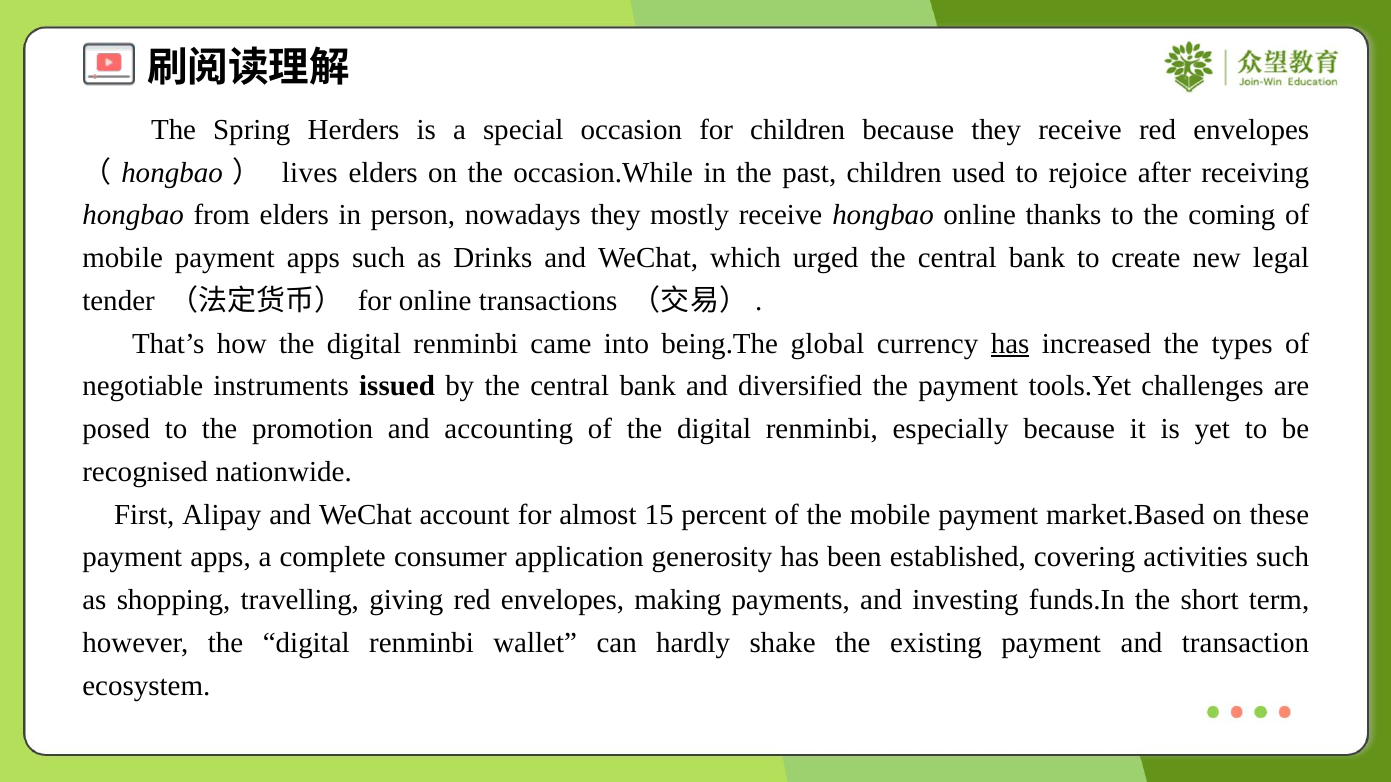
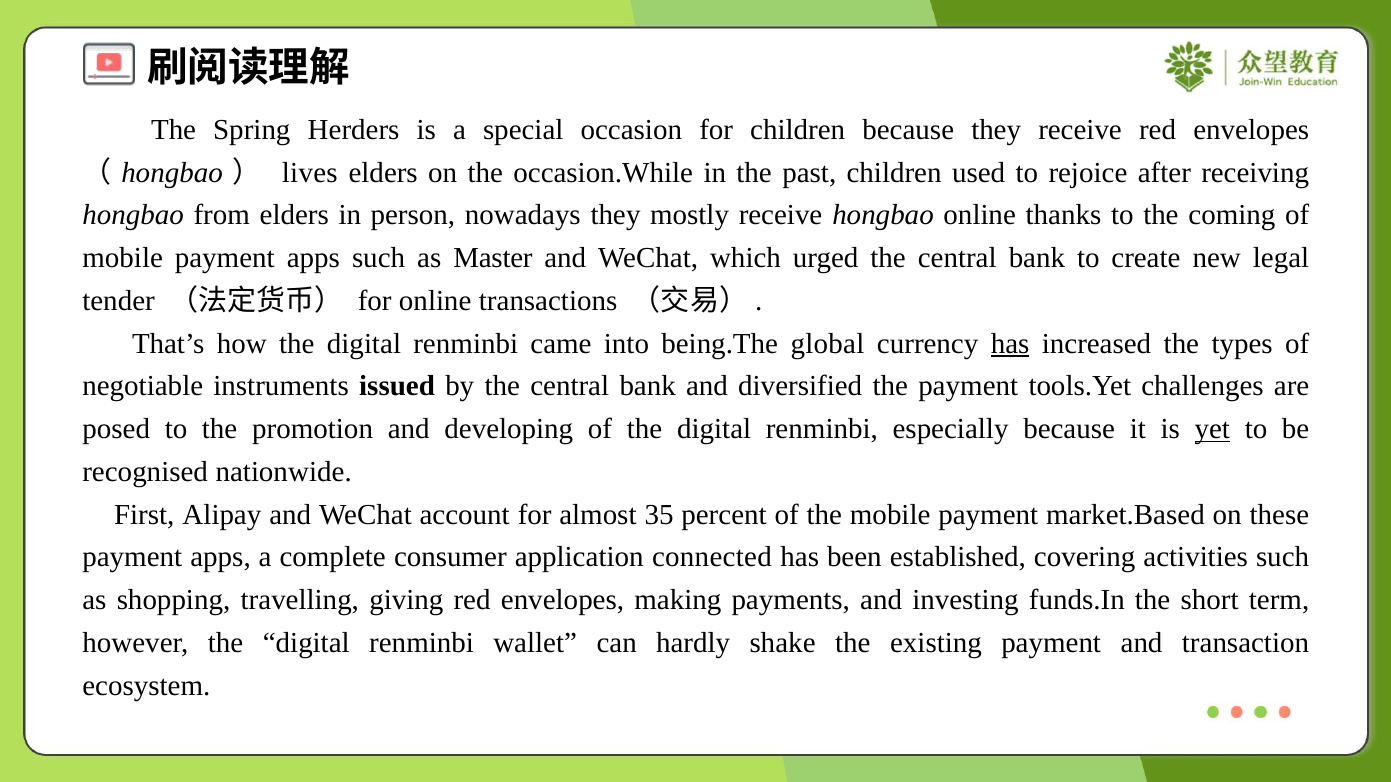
Drinks: Drinks -> Master
accounting: accounting -> developing
yet underline: none -> present
15: 15 -> 35
generosity: generosity -> connected
